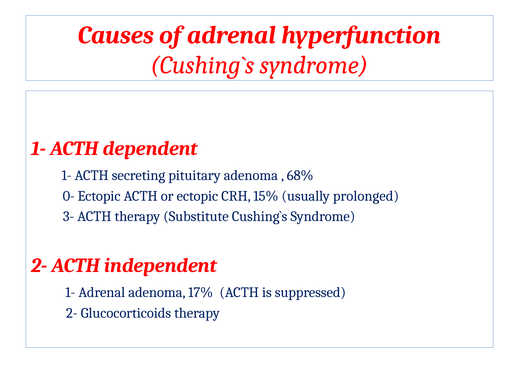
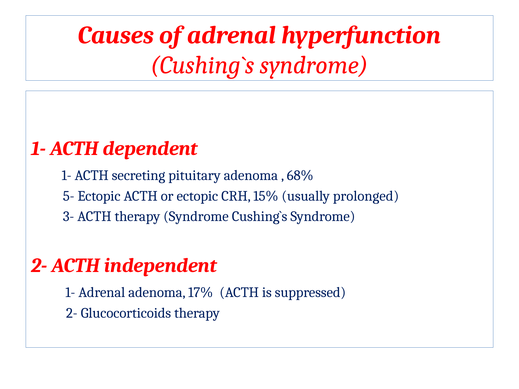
0-: 0- -> 5-
therapy Substitute: Substitute -> Syndrome
